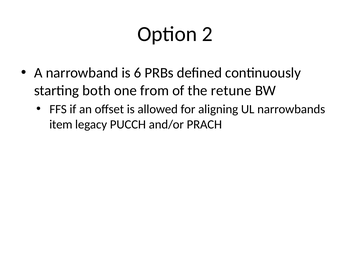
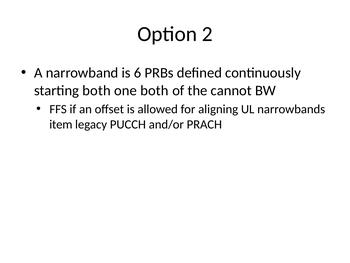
one from: from -> both
retune: retune -> cannot
